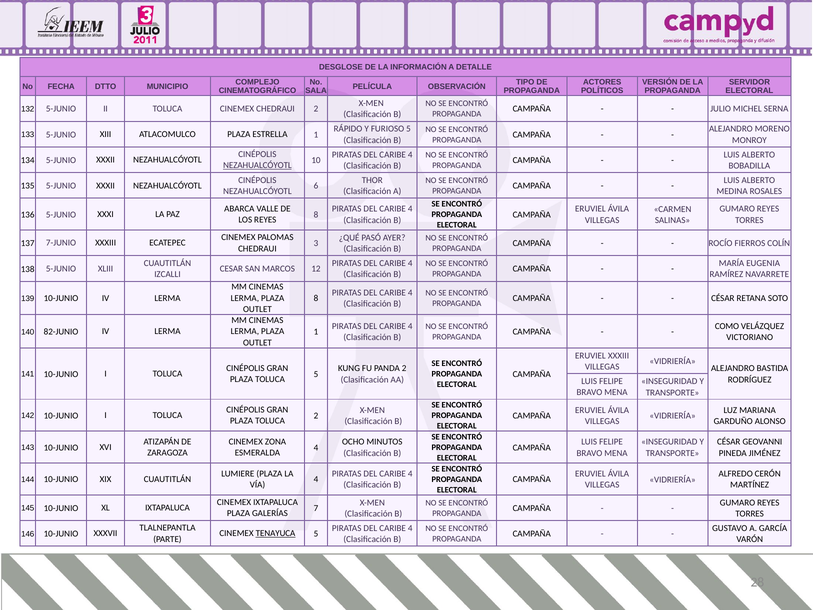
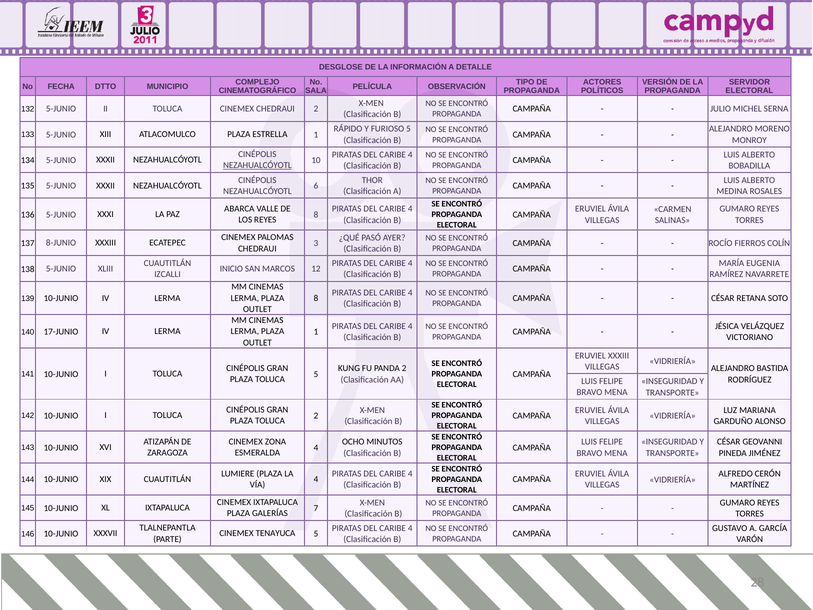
7-JUNIO: 7-JUNIO -> 8-JUNIO
CESAR: CESAR -> INICIO
COMO: COMO -> JÉSICA
82-JUNIO: 82-JUNIO -> 17-JUNIO
TENAYUCA underline: present -> none
